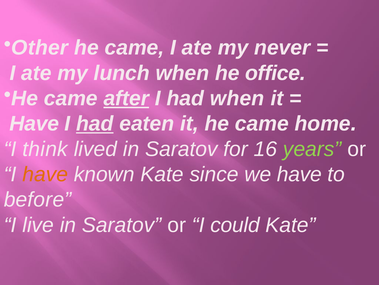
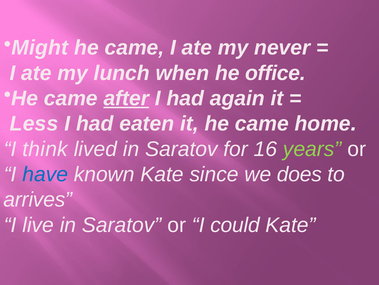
Other: Other -> Might
had when: when -> again
Have at (34, 123): Have -> Less
had at (95, 123) underline: present -> none
have at (45, 174) colour: orange -> blue
we have: have -> does
before: before -> arrives
